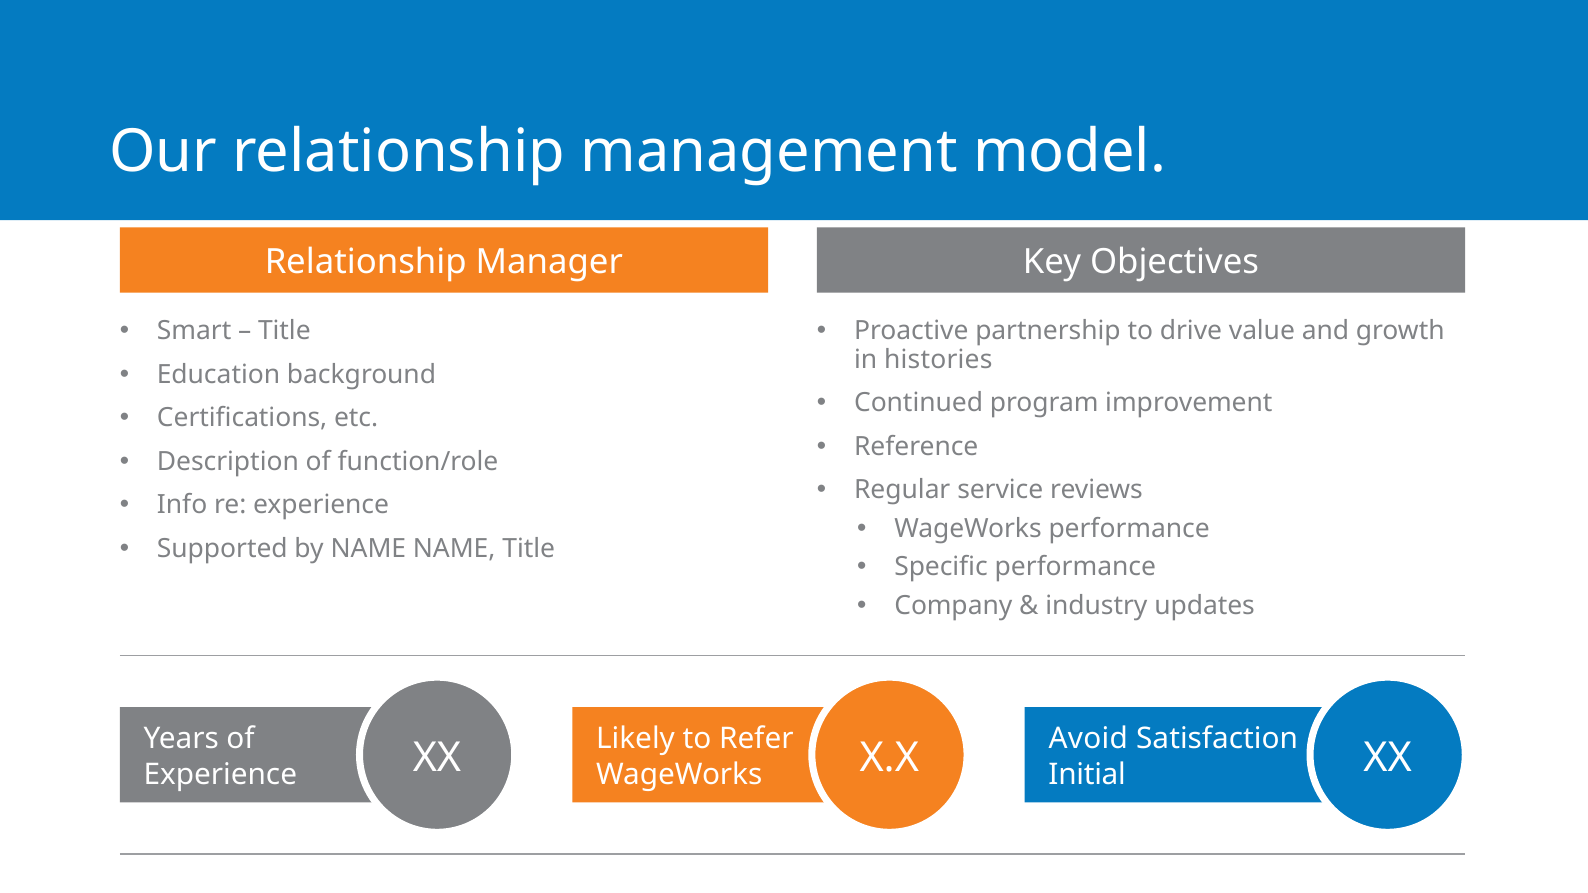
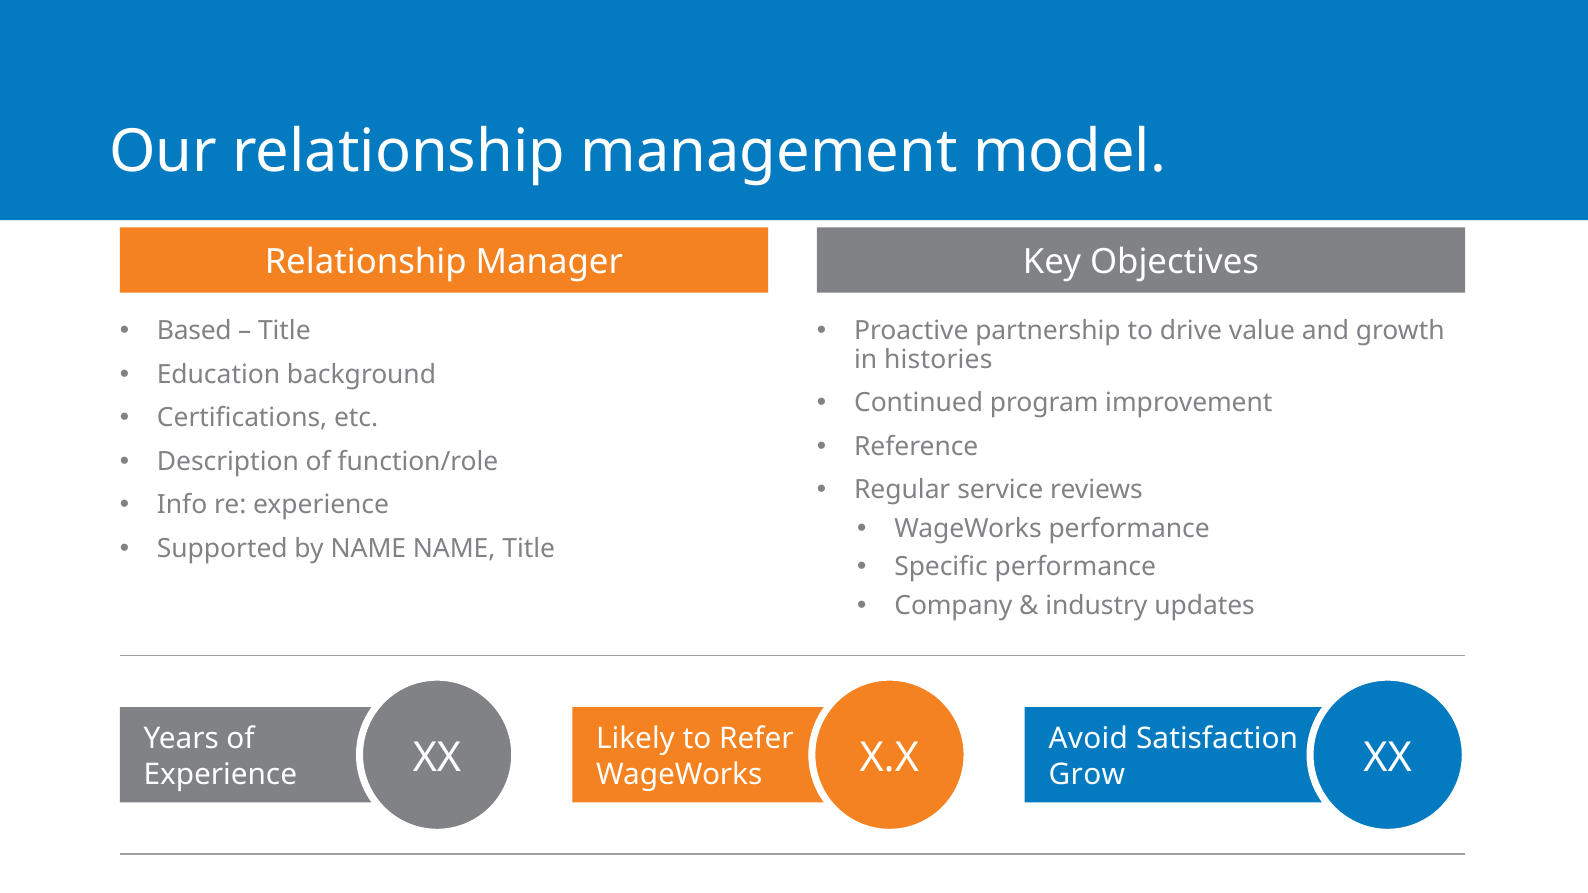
Smart: Smart -> Based
Initial: Initial -> Grow
